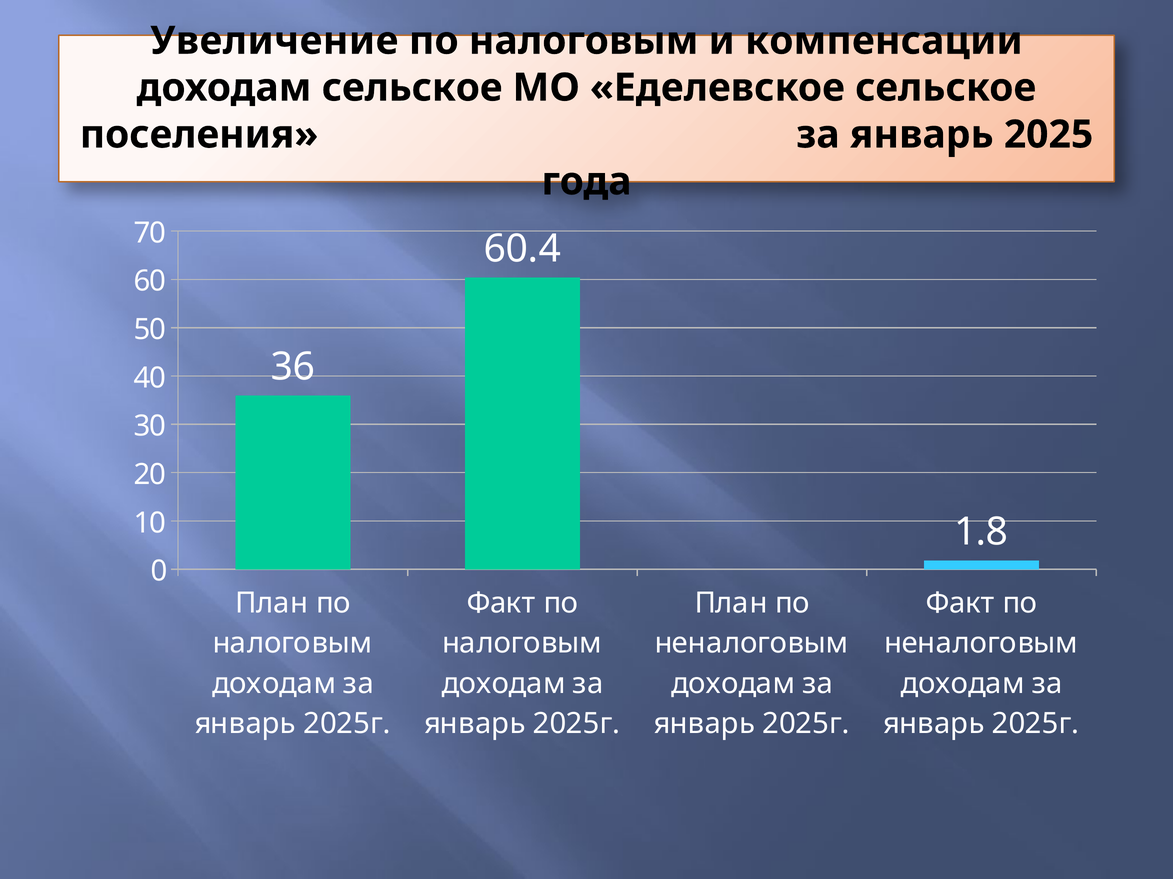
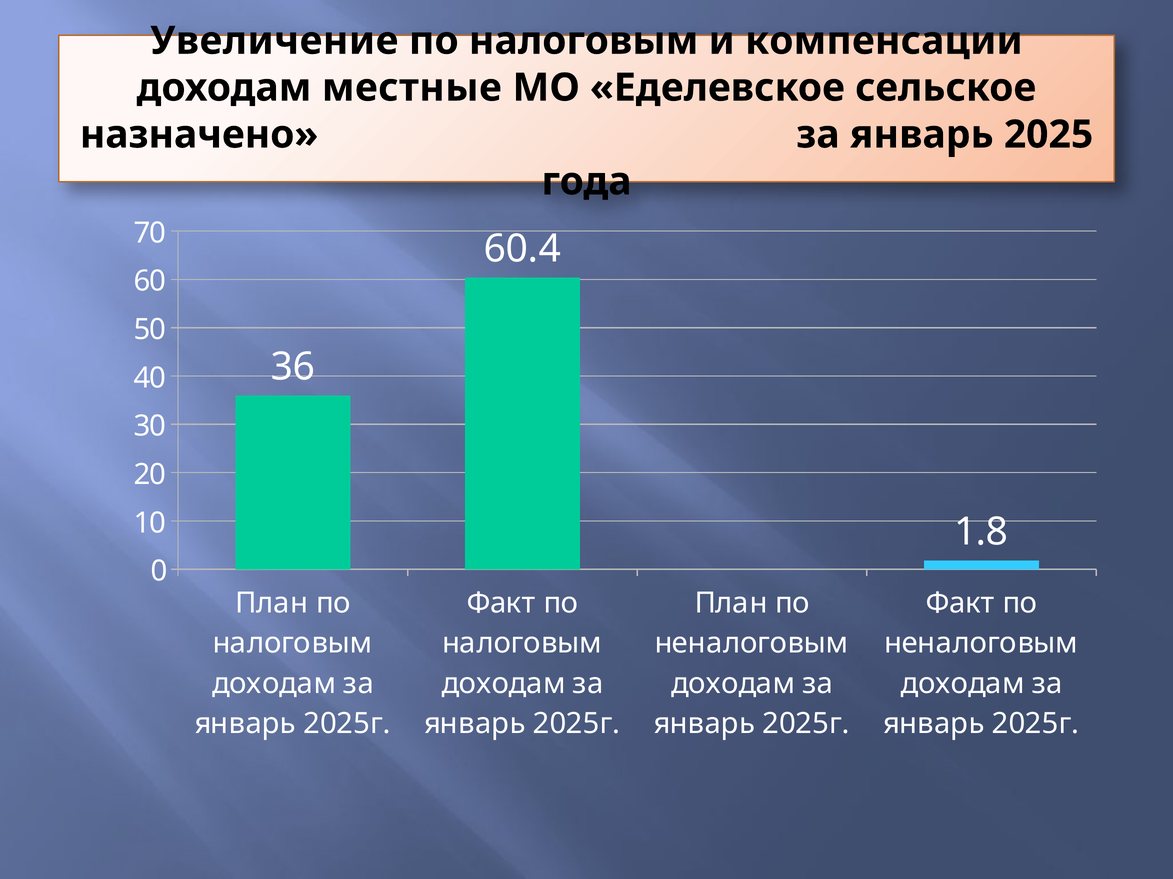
доходам сельское: сельское -> местные
поселения: поселения -> назначено
